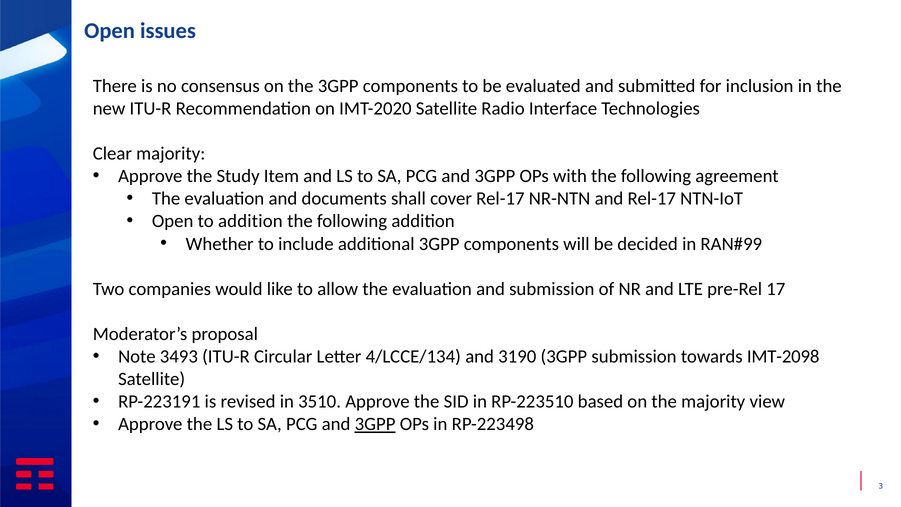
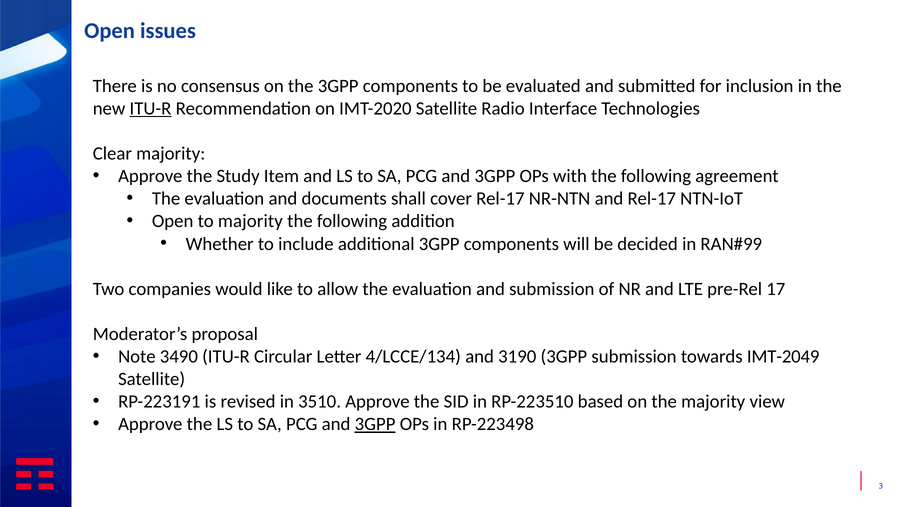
ITU-R at (151, 109) underline: none -> present
to addition: addition -> majority
3493: 3493 -> 3490
IMT-2098: IMT-2098 -> IMT-2049
